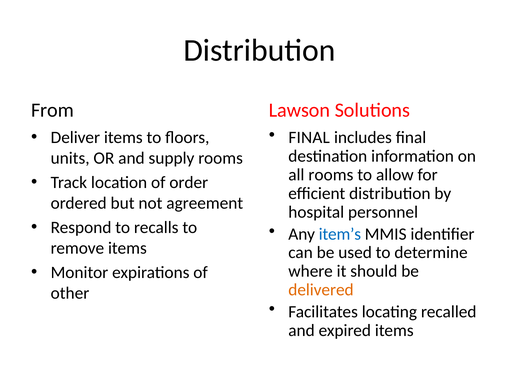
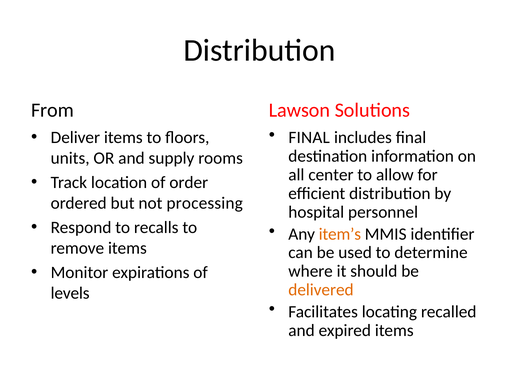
all rooms: rooms -> center
agreement: agreement -> processing
item’s colour: blue -> orange
other: other -> levels
